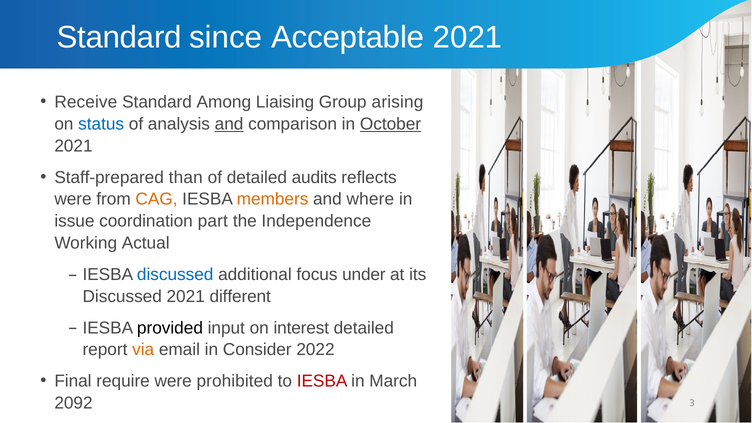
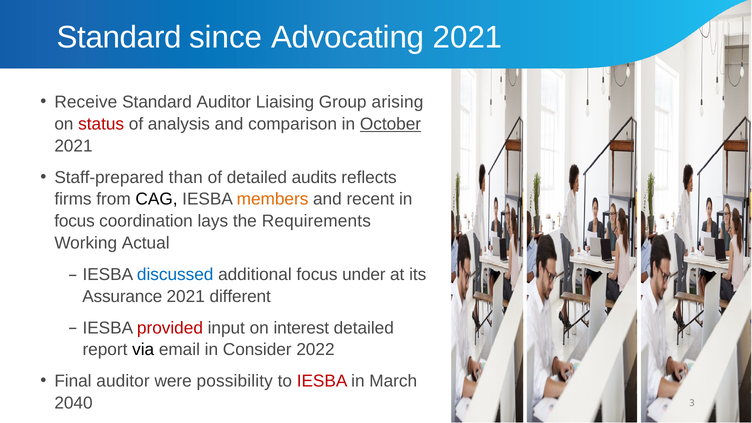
Acceptable: Acceptable -> Advocating
Standard Among: Among -> Auditor
status colour: blue -> red
and at (229, 124) underline: present -> none
were at (73, 199): were -> firms
CAG colour: orange -> black
where: where -> recent
issue at (74, 221): issue -> focus
part: part -> lays
Independence: Independence -> Requirements
Discussed at (122, 296): Discussed -> Assurance
provided colour: black -> red
via colour: orange -> black
Final require: require -> auditor
prohibited: prohibited -> possibility
2092: 2092 -> 2040
